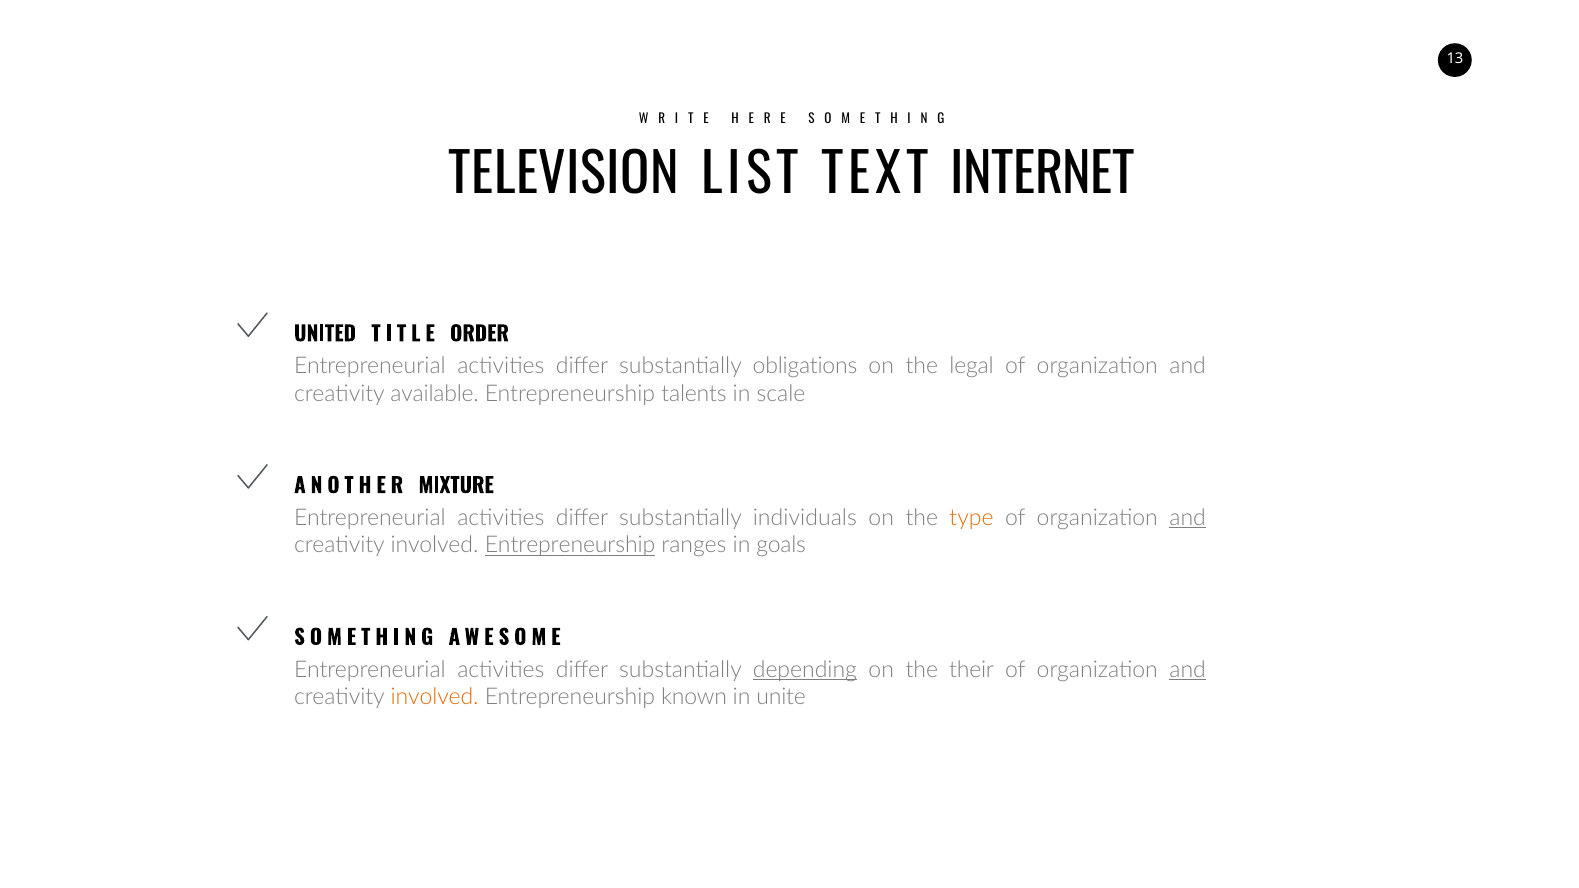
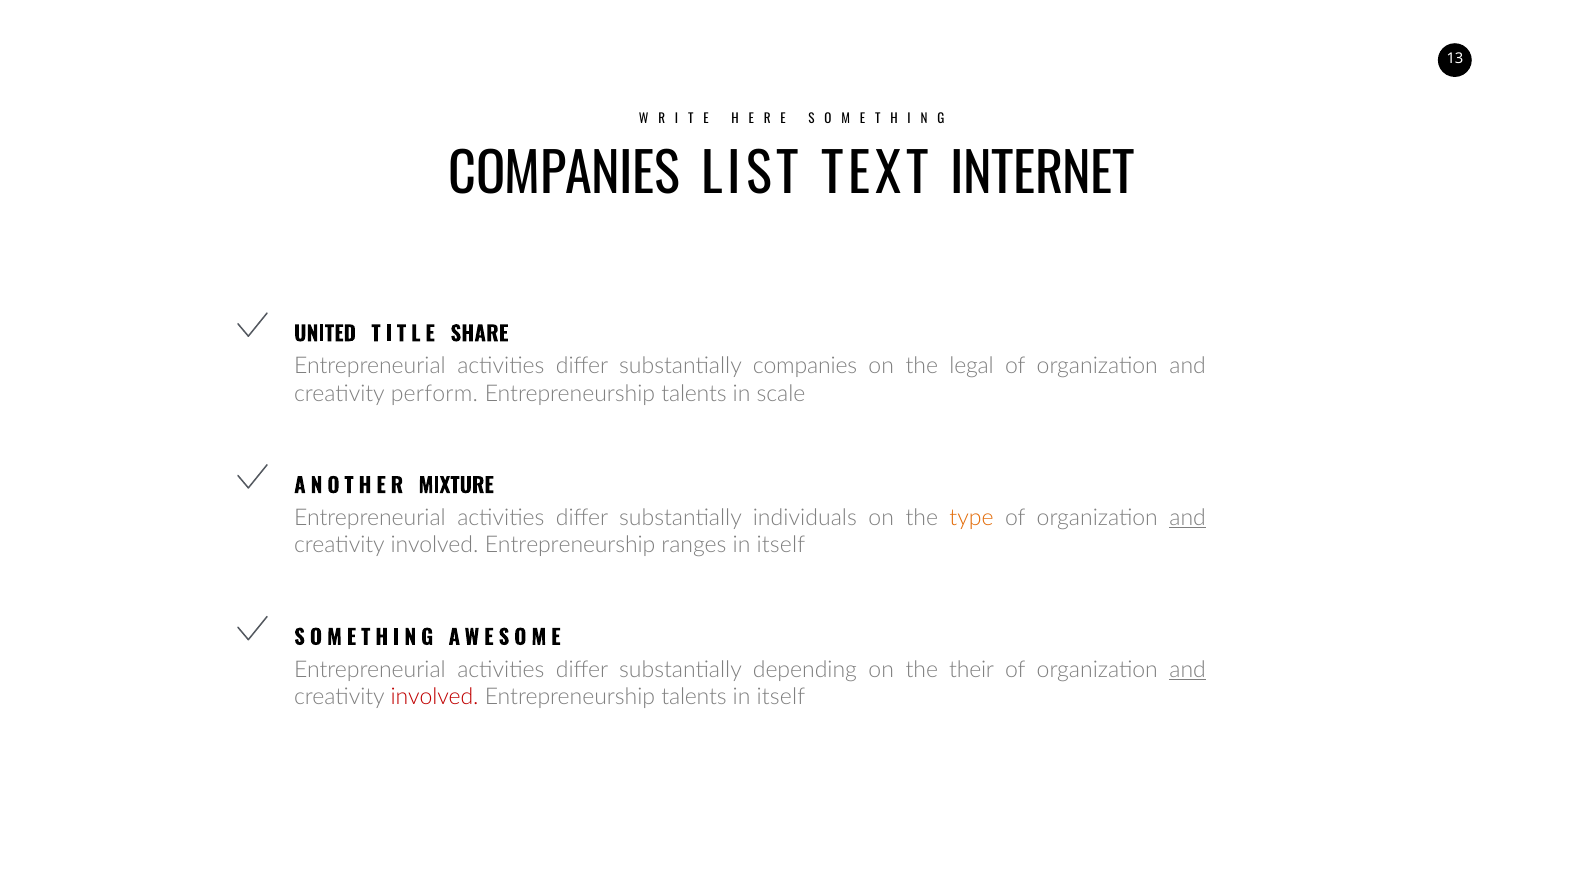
TELEVISION at (564, 176): TELEVISION -> COMPANIES
ORDER: ORDER -> SHARE
substantially obligations: obligations -> companies
available: available -> perform
Entrepreneurship at (570, 546) underline: present -> none
ranges in goals: goals -> itself
depending underline: present -> none
involved at (435, 697) colour: orange -> red
known at (694, 697): known -> talents
unite at (781, 697): unite -> itself
